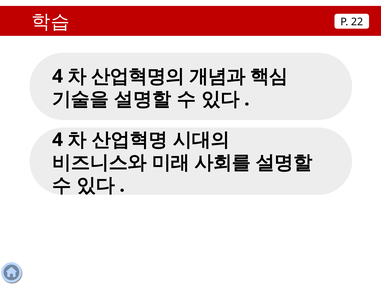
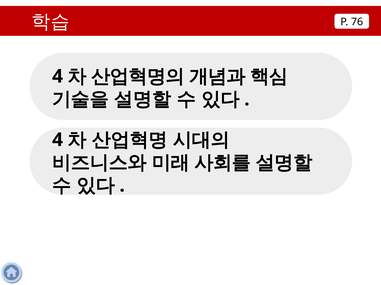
22: 22 -> 76
